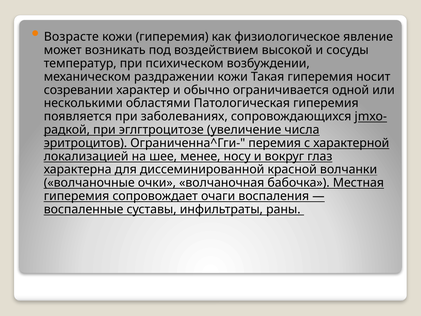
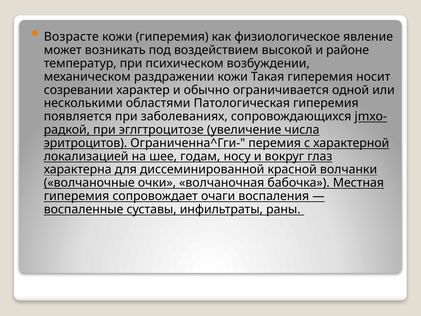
сосуды: сосуды -> районе
менее: менее -> годам
